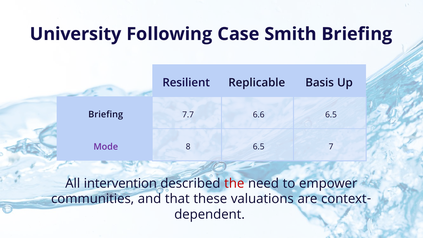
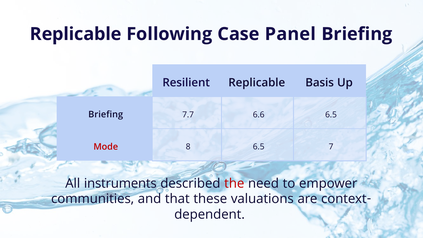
University at (76, 34): University -> Replicable
Smith: Smith -> Panel
Mode colour: purple -> red
intervention: intervention -> instruments
